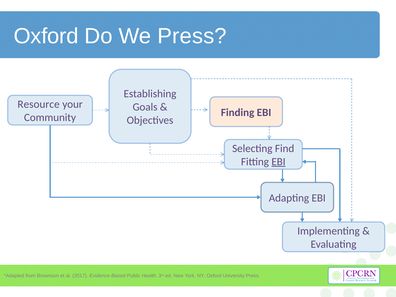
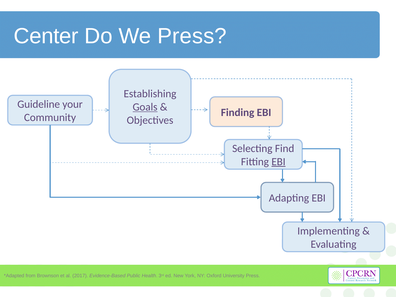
Oxford at (46, 36): Oxford -> Center
Resource: Resource -> Guideline
Goals underline: none -> present
